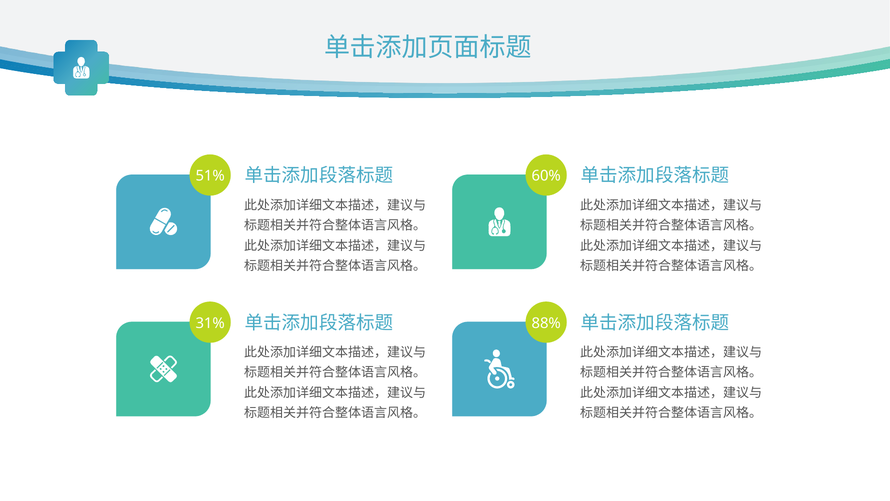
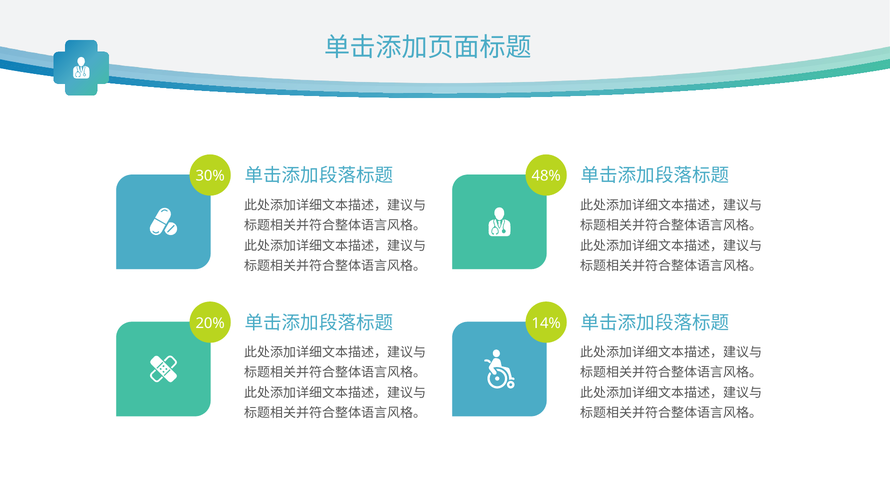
51%: 51% -> 30%
60%: 60% -> 48%
31%: 31% -> 20%
88%: 88% -> 14%
